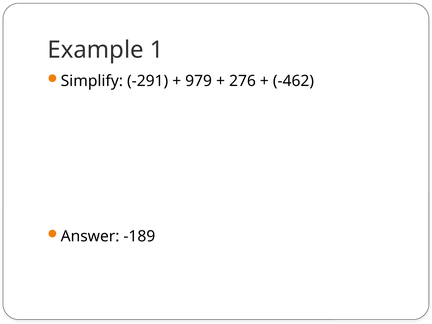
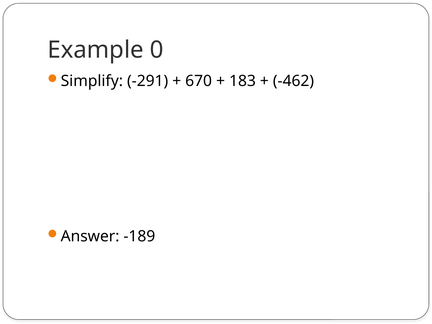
1: 1 -> 0
979: 979 -> 670
276: 276 -> 183
